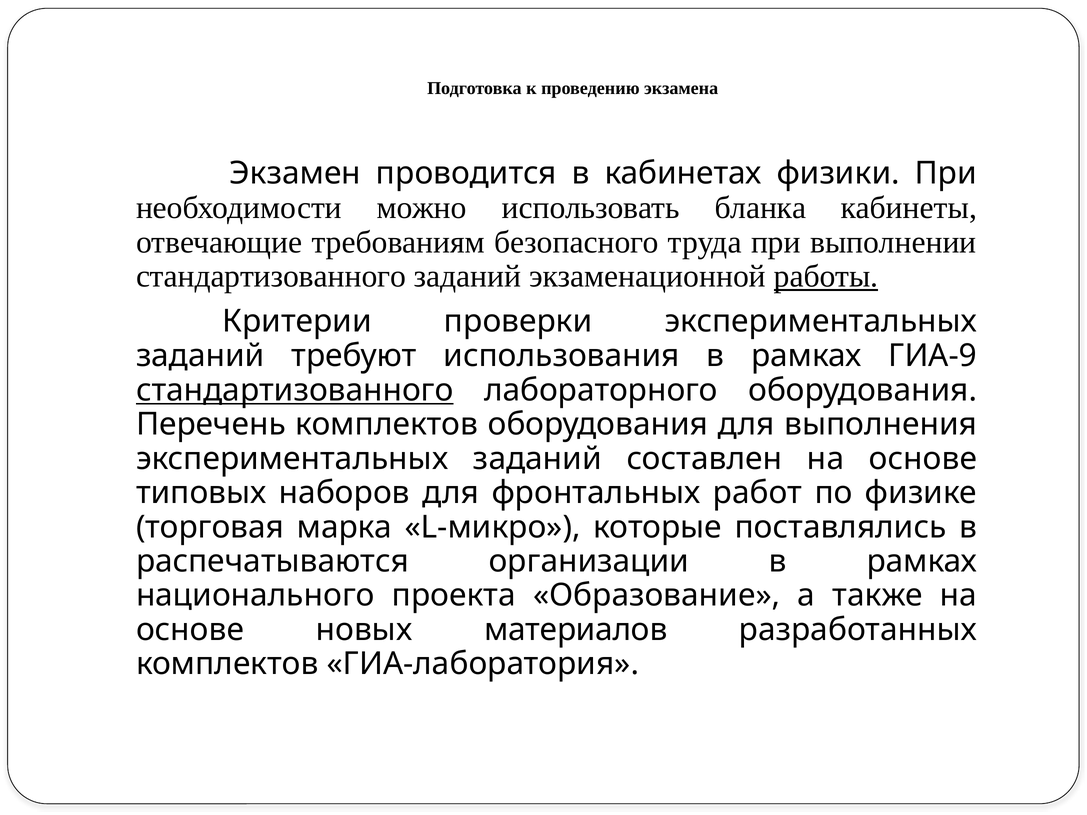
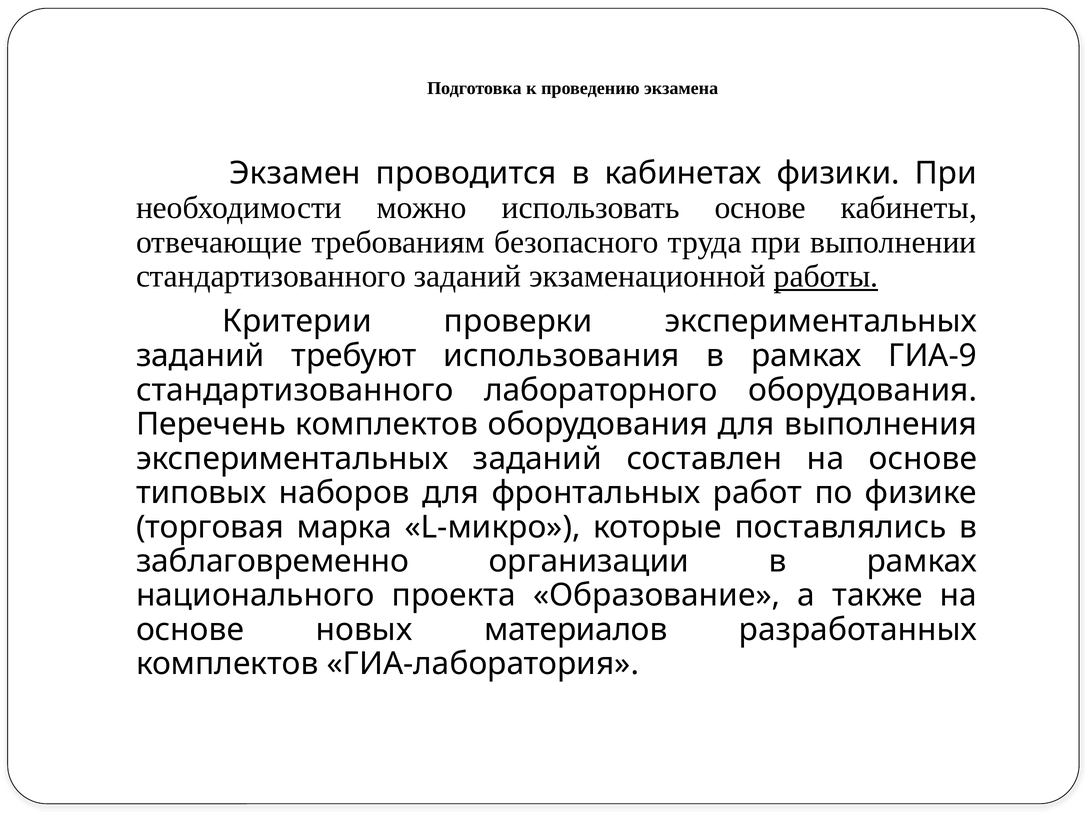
использовать бланка: бланка -> основе
стандартизованного at (295, 390) underline: present -> none
распечатываются: распечатываются -> заблаговременно
